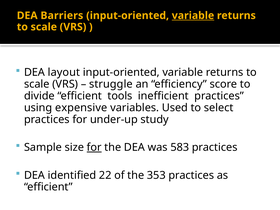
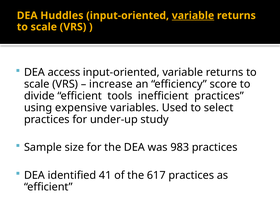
Barriers: Barriers -> Huddles
layout: layout -> access
struggle: struggle -> increase
for at (94, 147) underline: present -> none
583: 583 -> 983
22: 22 -> 41
353: 353 -> 617
